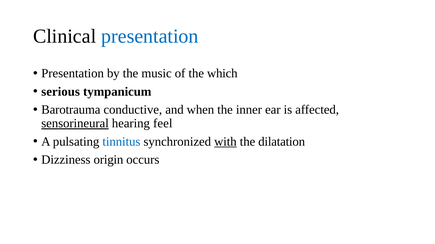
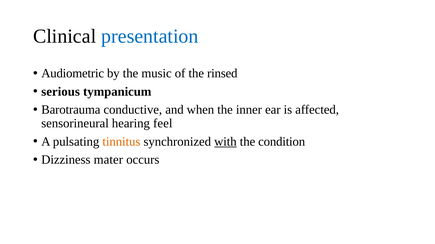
Presentation at (73, 74): Presentation -> Audiometric
which: which -> rinsed
sensorineural underline: present -> none
tinnitus colour: blue -> orange
dilatation: dilatation -> condition
origin: origin -> mater
